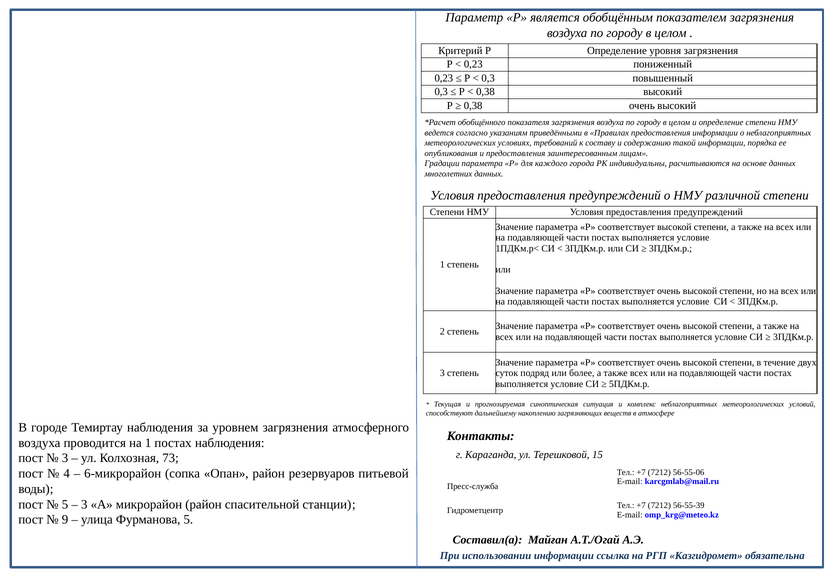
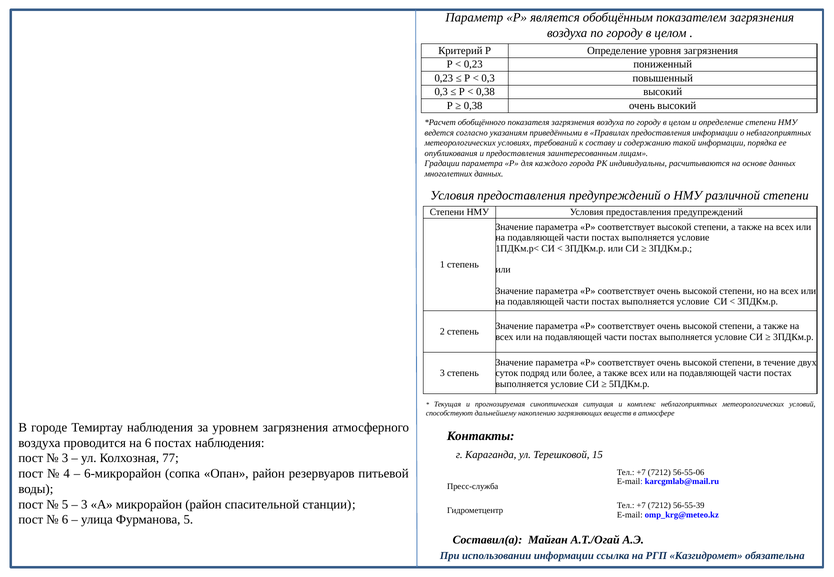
на 1: 1 -> 6
73: 73 -> 77
9 at (65, 520): 9 -> 6
